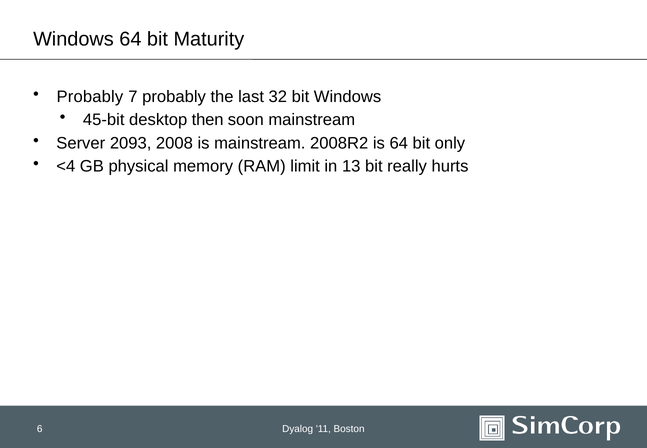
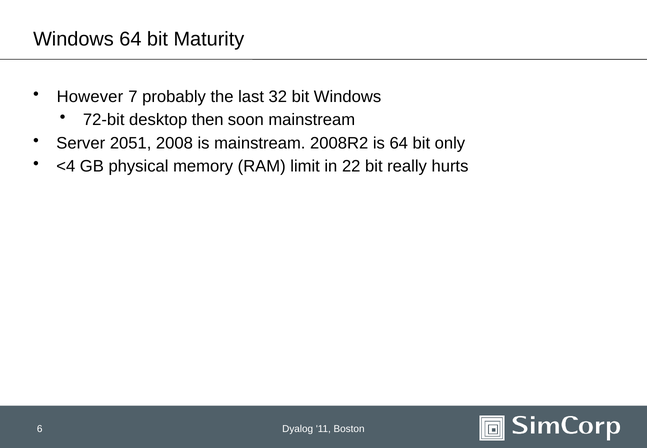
Probably at (90, 97): Probably -> However
45-bit: 45-bit -> 72-bit
2093: 2093 -> 2051
13: 13 -> 22
